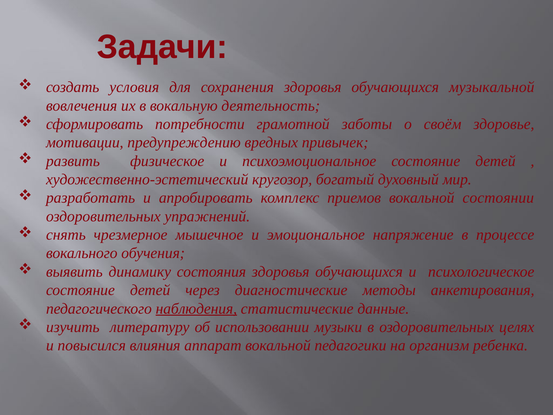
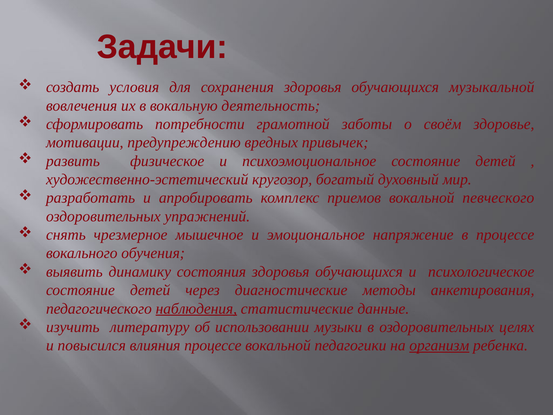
состоянии: состоянии -> певческого
влияния аппарат: аппарат -> процессе
организм underline: none -> present
